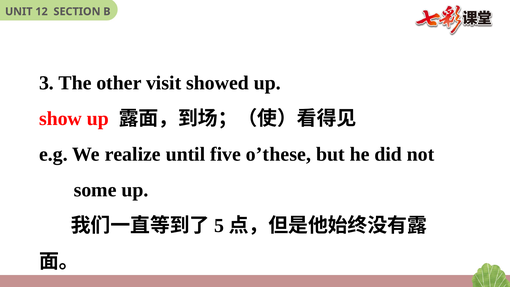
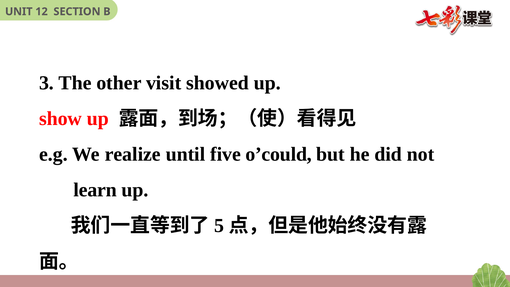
o’these: o’these -> o’could
some: some -> learn
